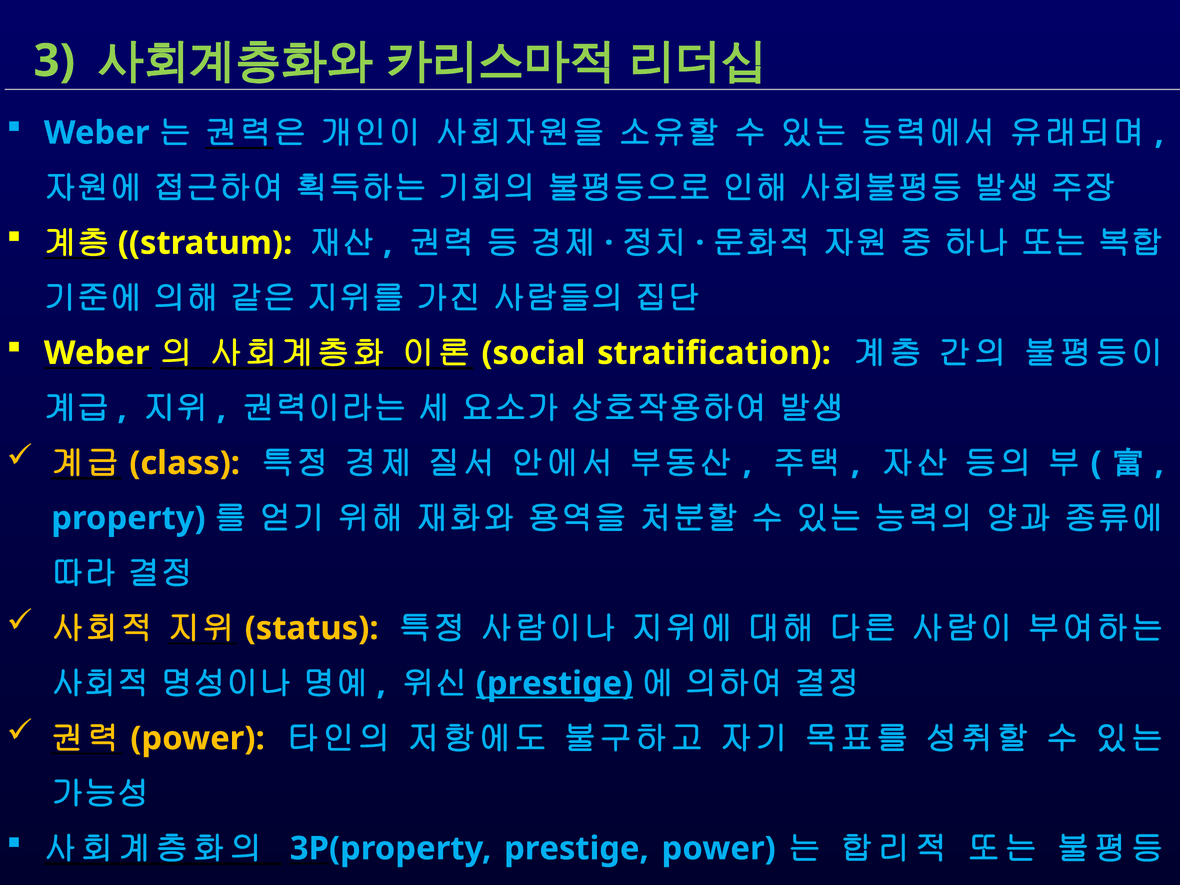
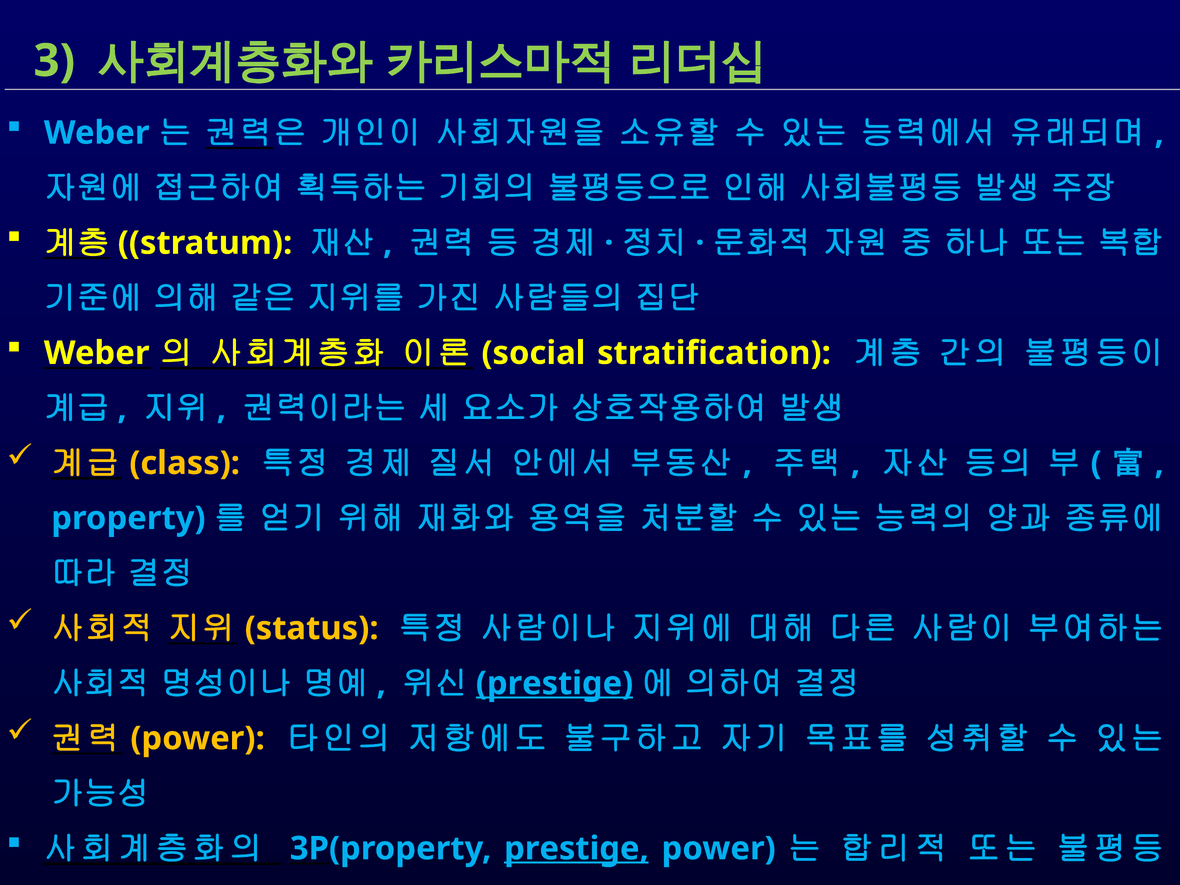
prestige at (576, 849) underline: none -> present
